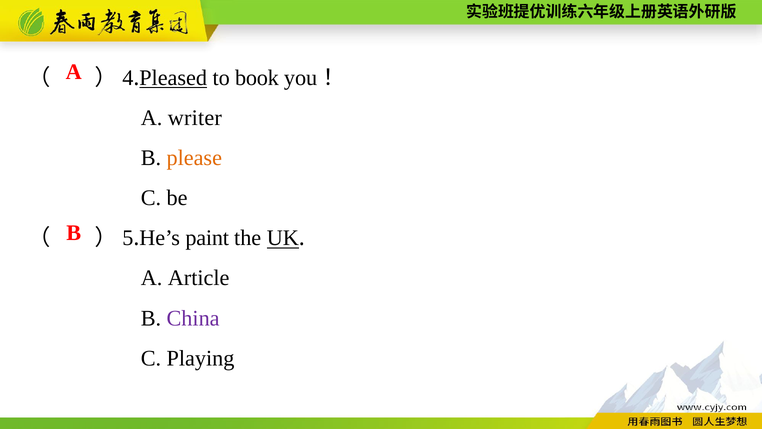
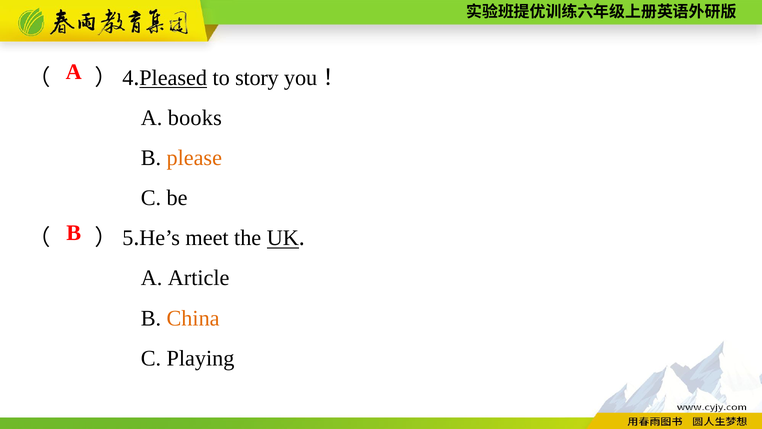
book: book -> story
writer: writer -> books
paint: paint -> meet
China colour: purple -> orange
